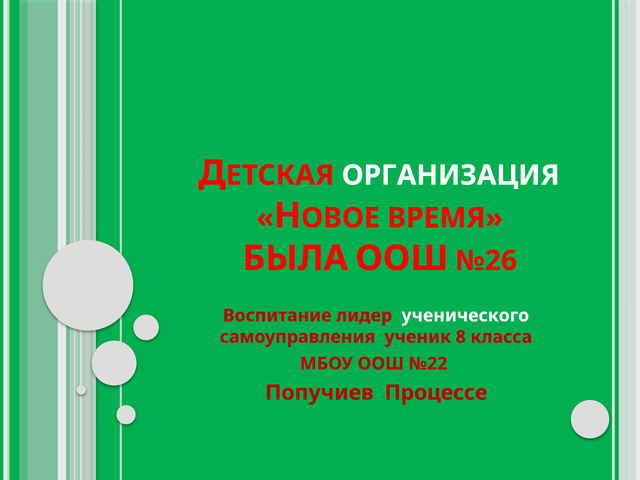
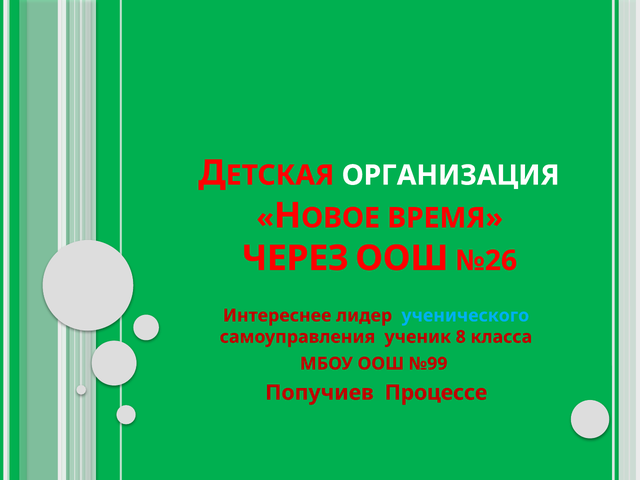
БЫЛА: БЫЛА -> ЧЕРЕЗ
Воспитание: Воспитание -> Интереснее
ученического colour: white -> light blue
№22: №22 -> №99
